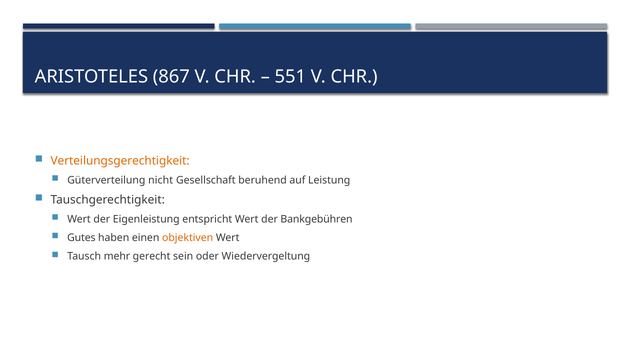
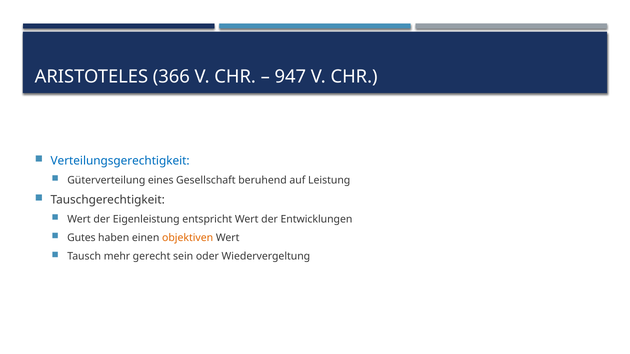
867: 867 -> 366
551: 551 -> 947
Verteilungsgerechtigkeit colour: orange -> blue
nicht: nicht -> eines
Bankgebühren: Bankgebühren -> Entwicklungen
